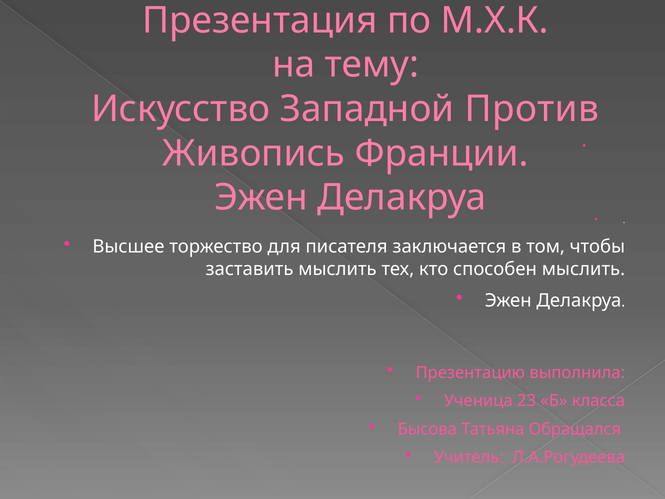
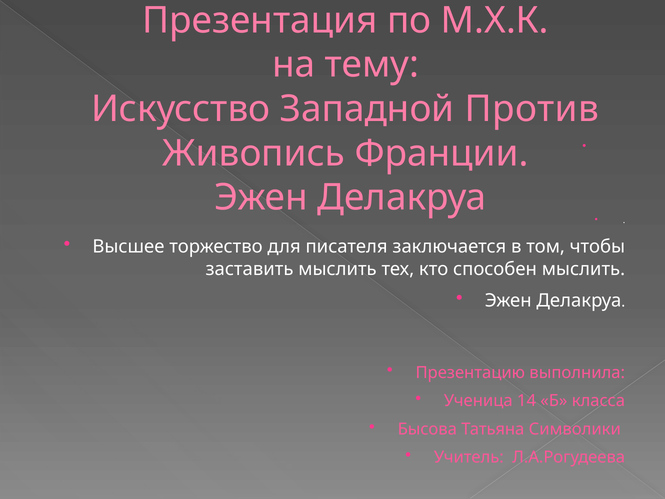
23: 23 -> 14
Обращался: Обращался -> Символики
